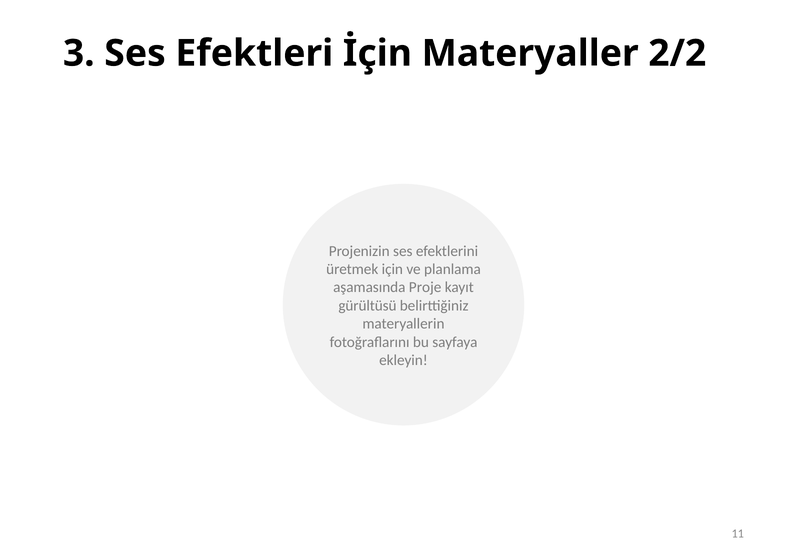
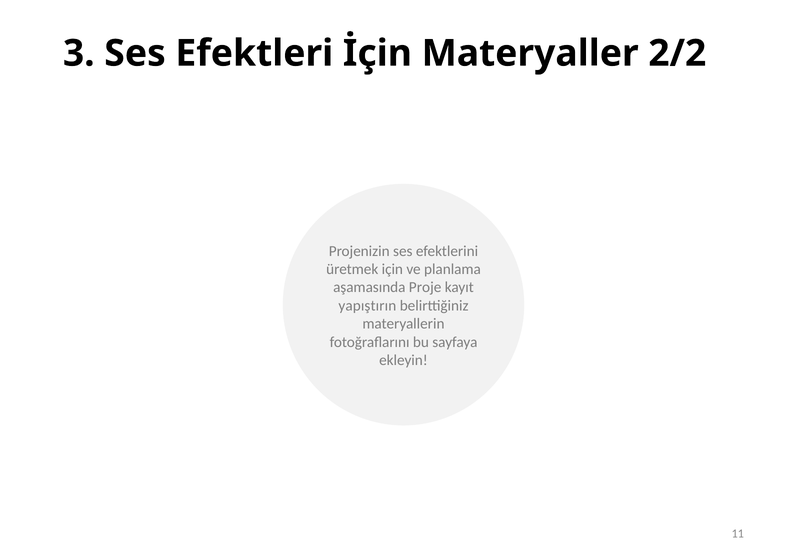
gürültüsü: gürültüsü -> yapıştırın
